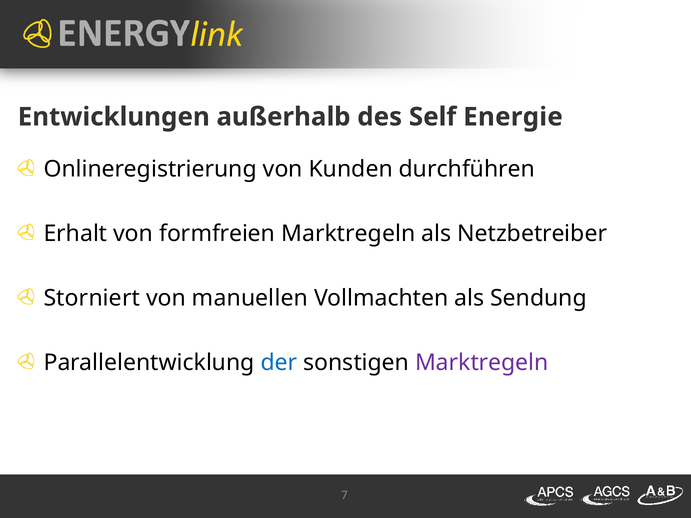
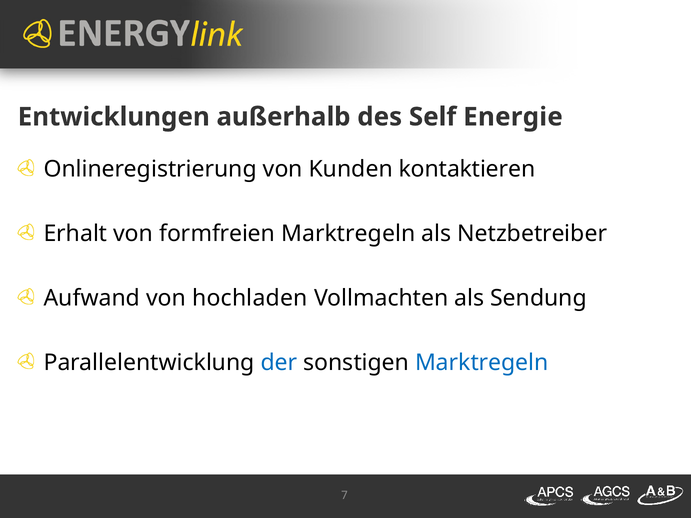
durchführen: durchführen -> kontaktieren
Storniert: Storniert -> Aufwand
manuellen: manuellen -> hochladen
Marktregeln at (482, 363) colour: purple -> blue
